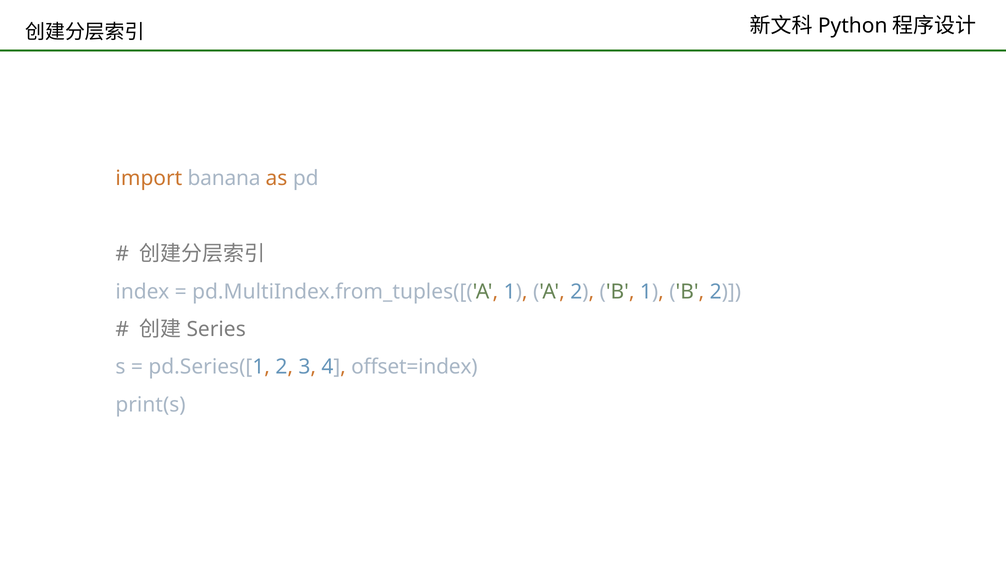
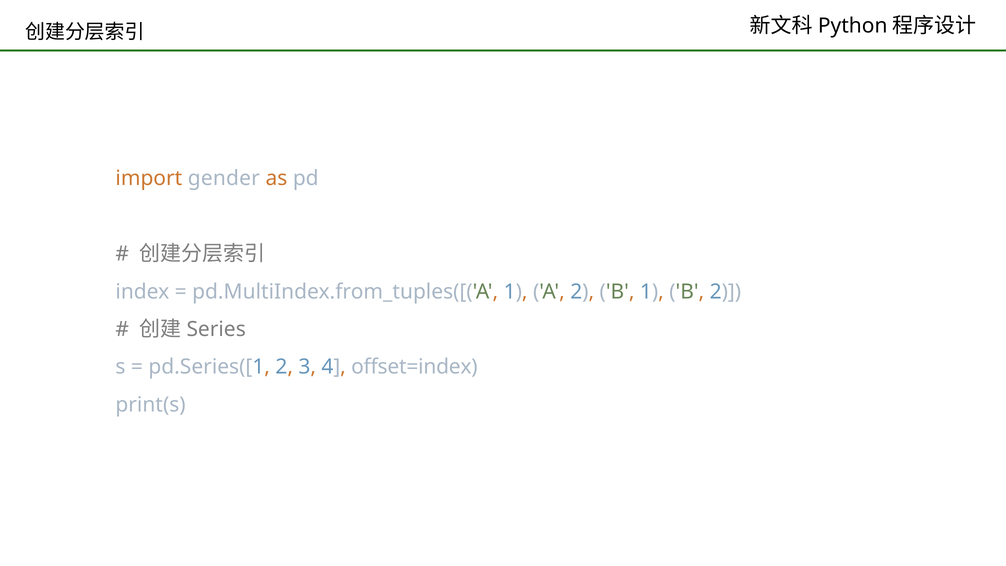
banana: banana -> gender
